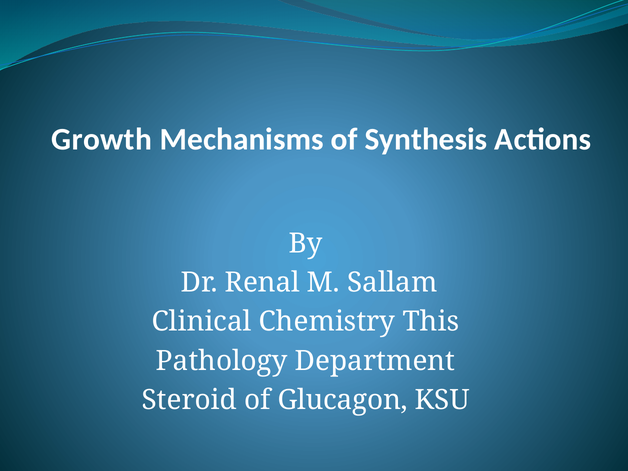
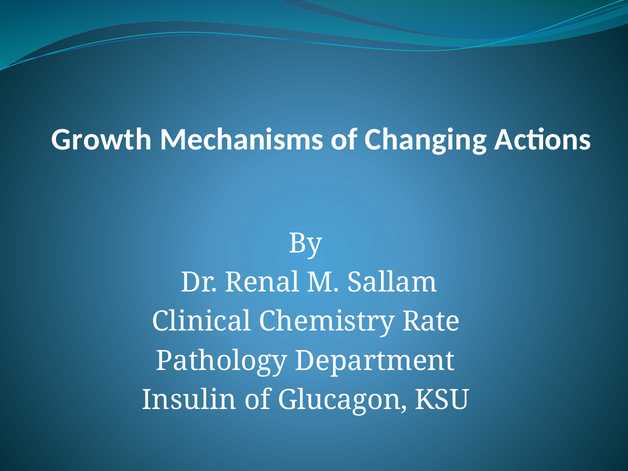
Synthesis: Synthesis -> Changing
This: This -> Rate
Steroid: Steroid -> Insulin
